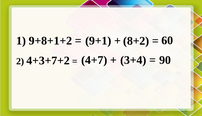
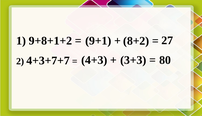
60: 60 -> 27
4+3+7+2: 4+3+7+2 -> 4+3+7+7
4+7: 4+7 -> 4+3
3+4: 3+4 -> 3+3
90: 90 -> 80
